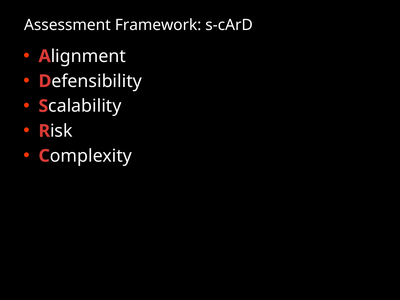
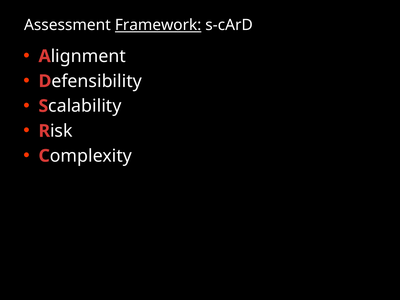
Framework underline: none -> present
